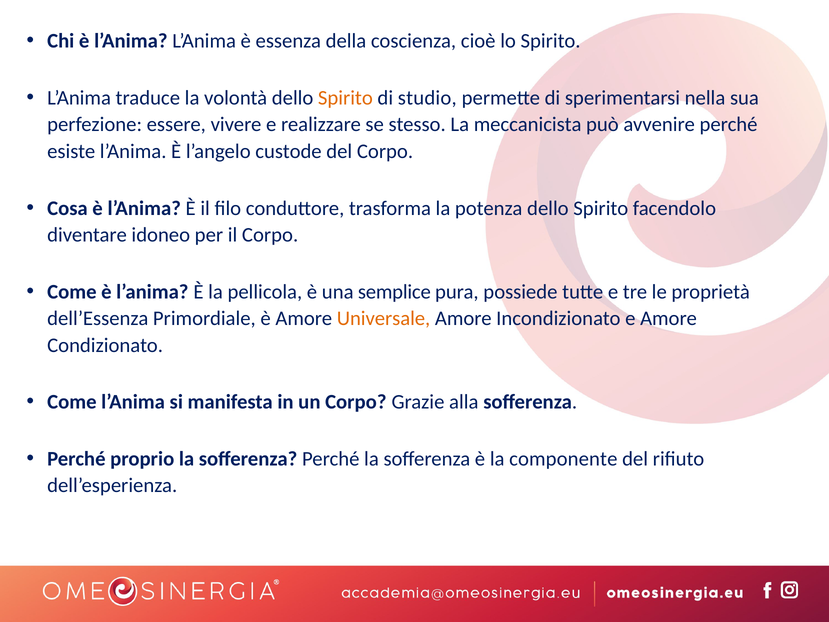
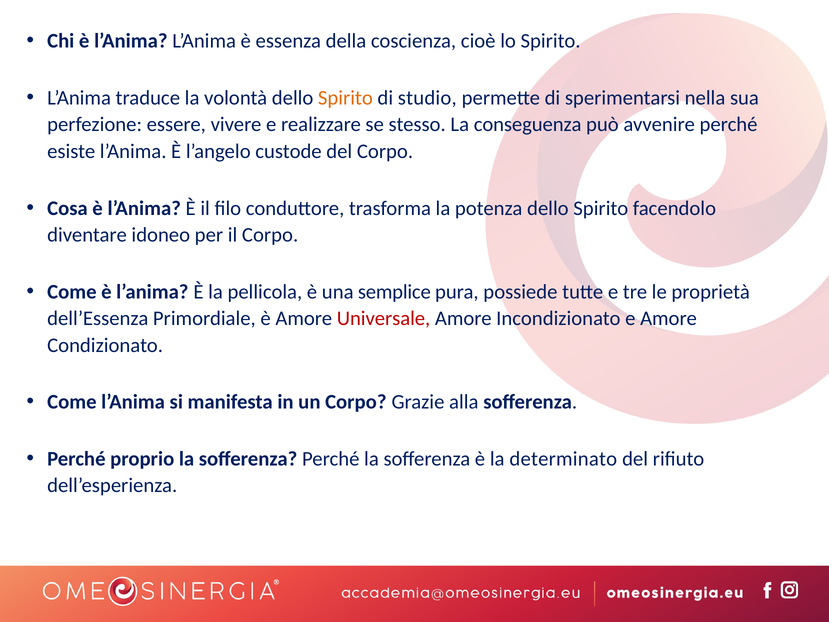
meccanicista: meccanicista -> conseguenza
Universale colour: orange -> red
componente: componente -> determinato
